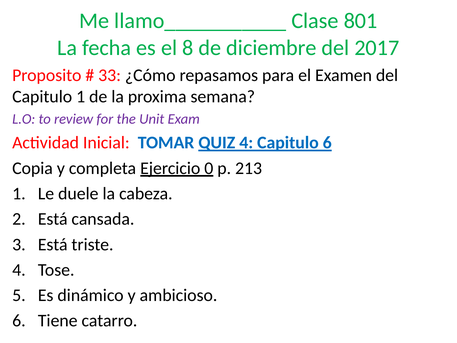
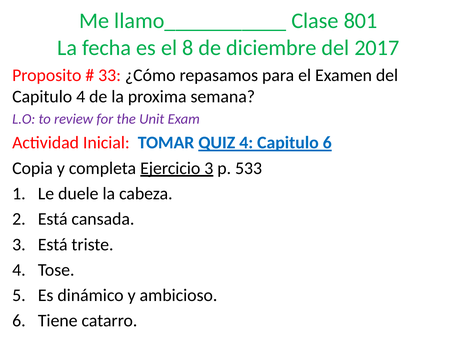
Capitulo 1: 1 -> 4
Ejercicio 0: 0 -> 3
213: 213 -> 533
